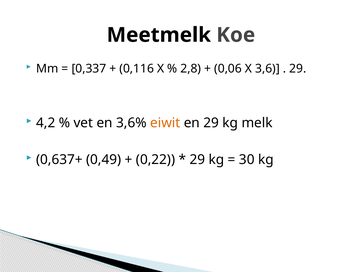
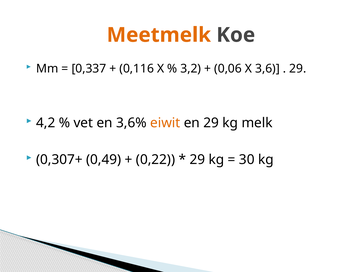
Meetmelk colour: black -> orange
2,8: 2,8 -> 3,2
0,637+: 0,637+ -> 0,307+
